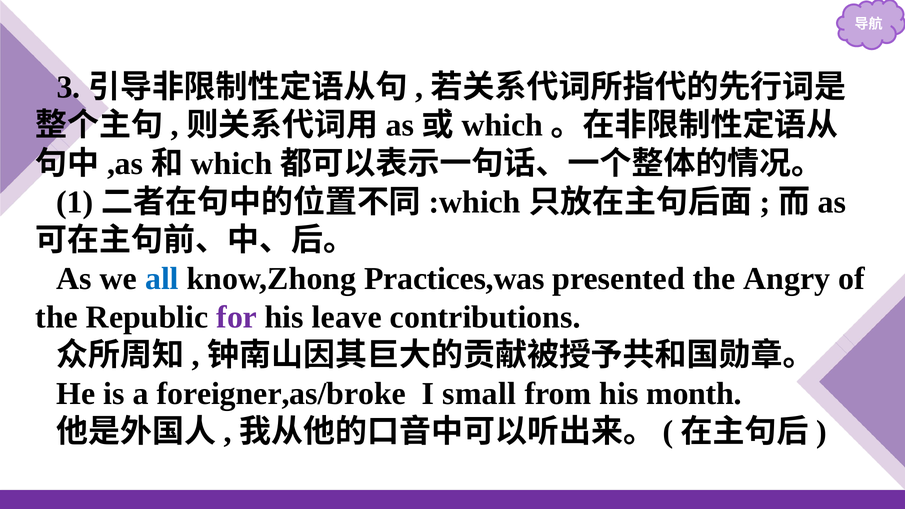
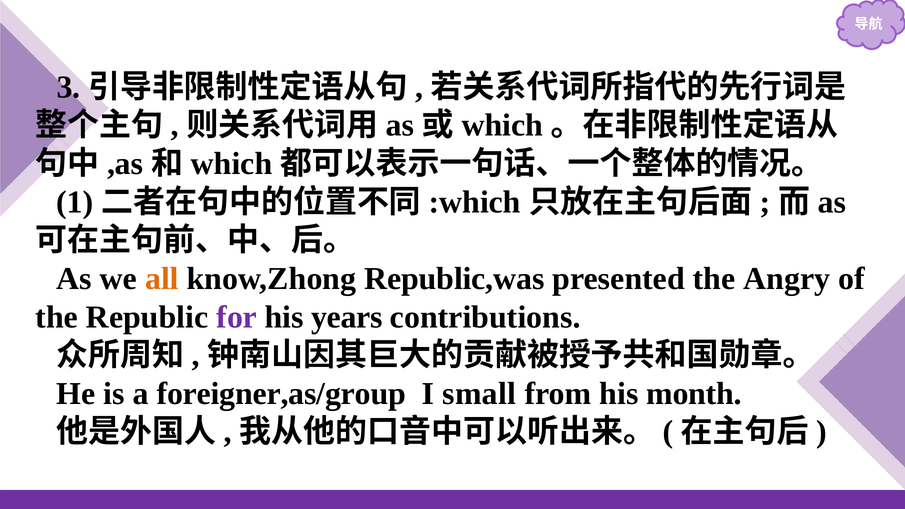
all colour: blue -> orange
Practices,was: Practices,was -> Republic,was
leave: leave -> years
foreigner,as/broke: foreigner,as/broke -> foreigner,as/group
